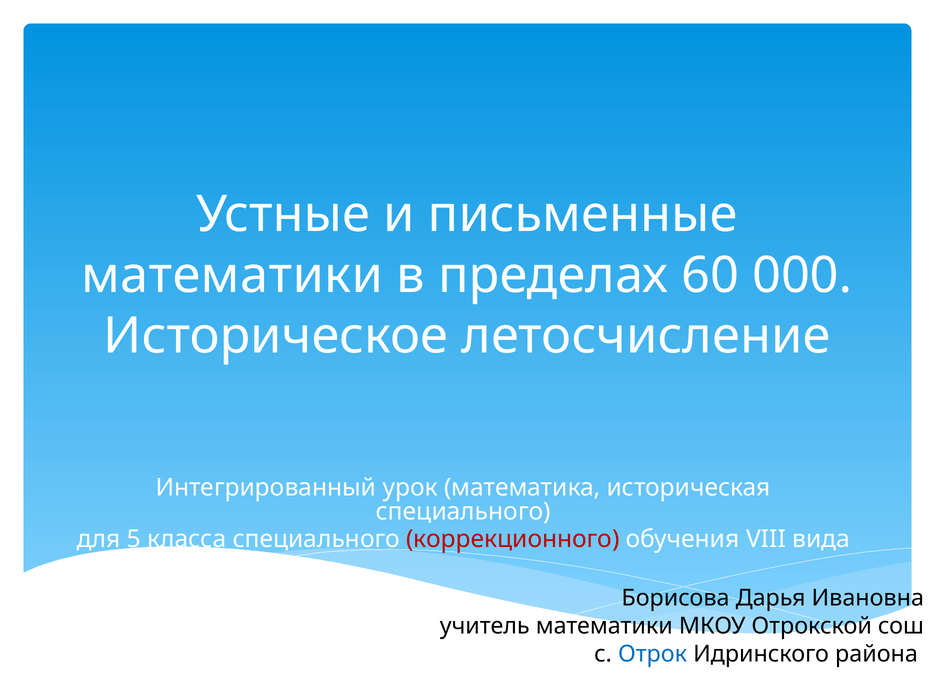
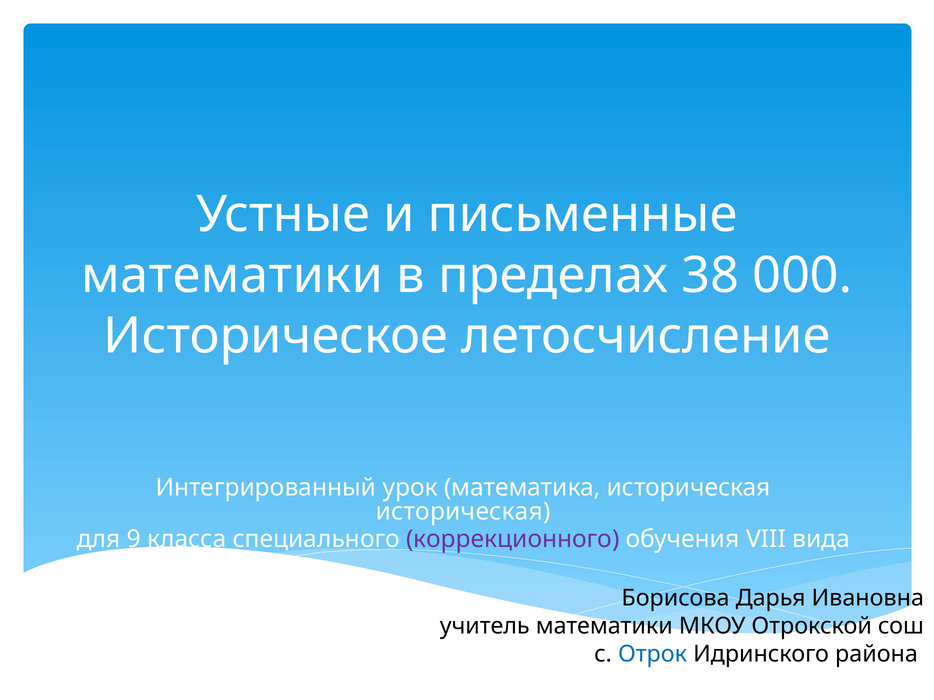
60: 60 -> 38
специального at (463, 512): специального -> историческая
5: 5 -> 9
коррекционного colour: red -> purple
